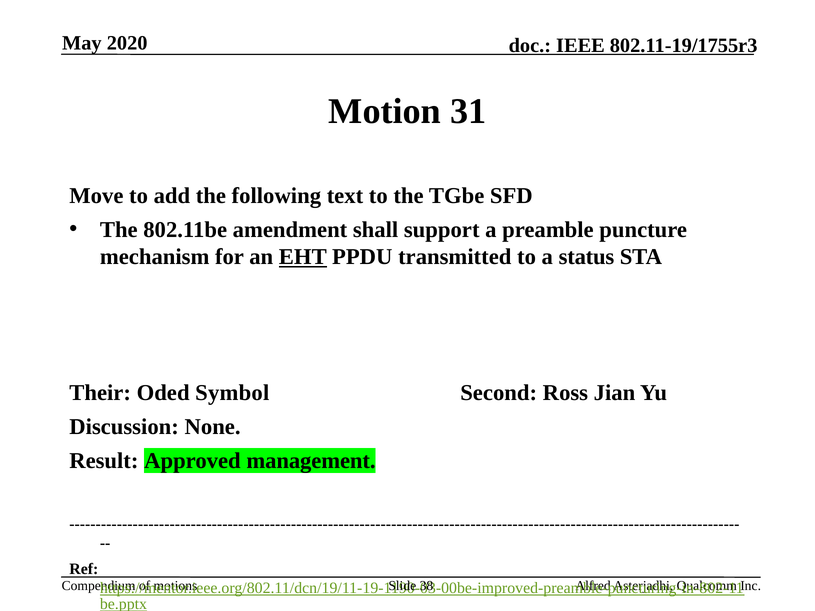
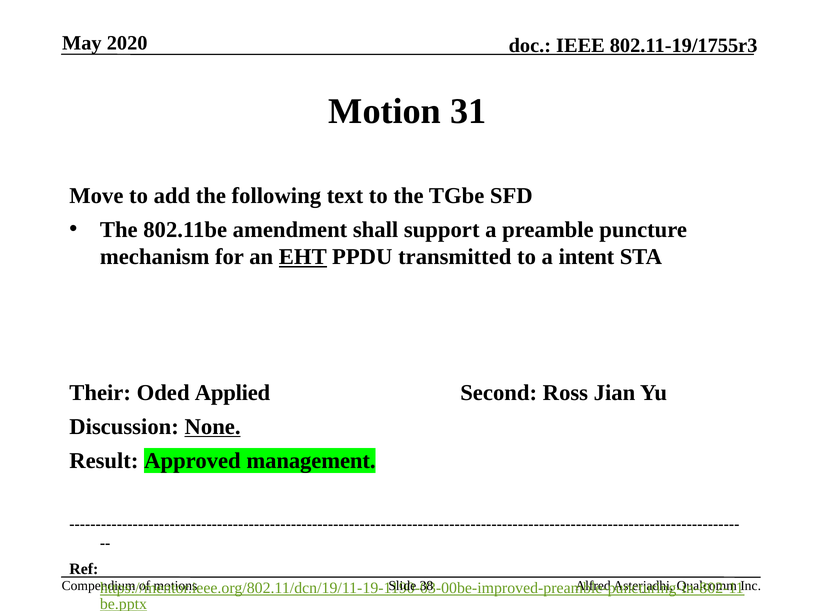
status: status -> intent
Symbol: Symbol -> Applied
None underline: none -> present
